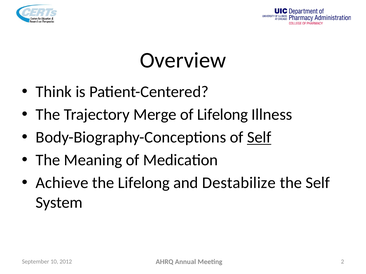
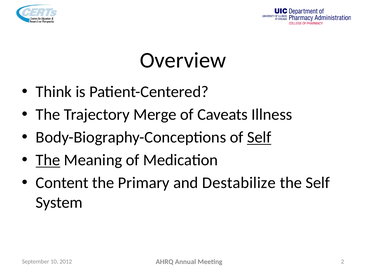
of Lifelong: Lifelong -> Caveats
The at (48, 160) underline: none -> present
Achieve: Achieve -> Content
the Lifelong: Lifelong -> Primary
